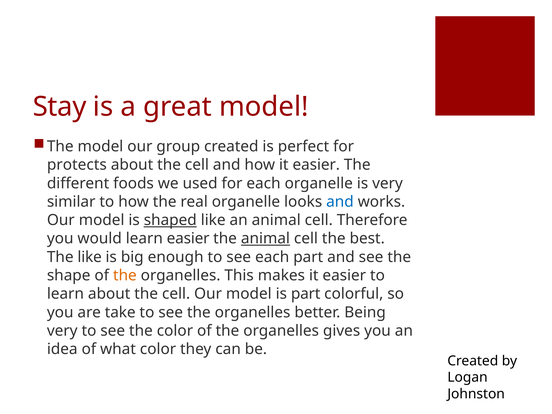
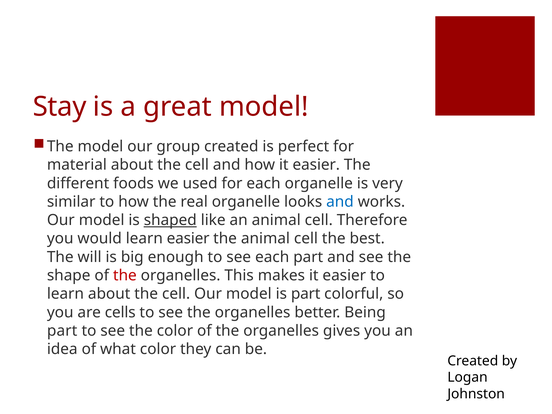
protects: protects -> material
animal at (265, 239) underline: present -> none
The like: like -> will
the at (125, 275) colour: orange -> red
take: take -> cells
very at (62, 331): very -> part
